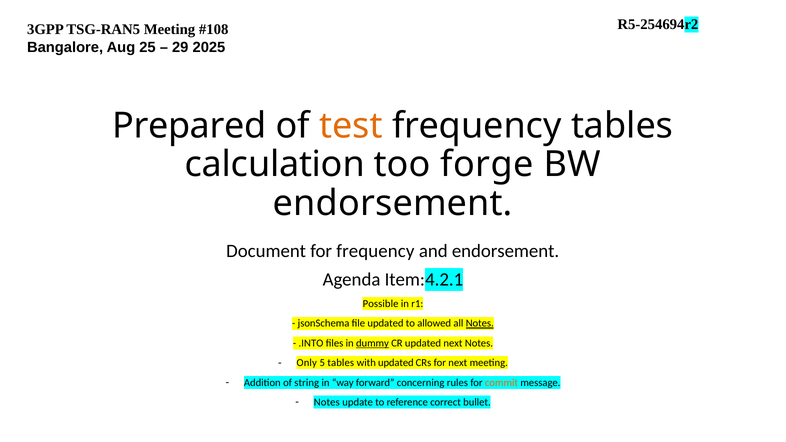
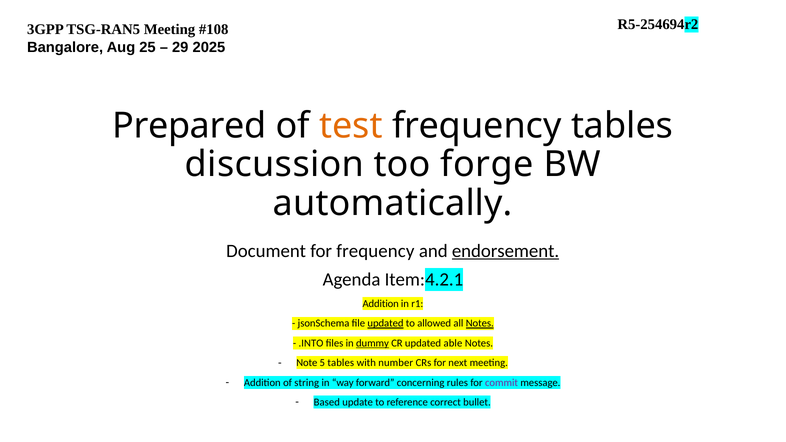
calculation: calculation -> discussion
endorsement at (393, 204): endorsement -> automatically
endorsement at (506, 251) underline: none -> present
Possible at (381, 304): Possible -> Addition
updated at (385, 324) underline: none -> present
updated next: next -> able
Only: Only -> Note
with updated: updated -> number
commit colour: orange -> purple
Notes at (327, 402): Notes -> Based
